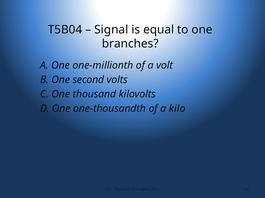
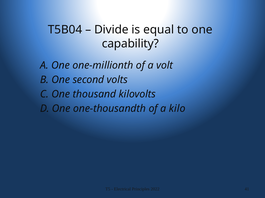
Signal: Signal -> Divide
branches: branches -> capability
